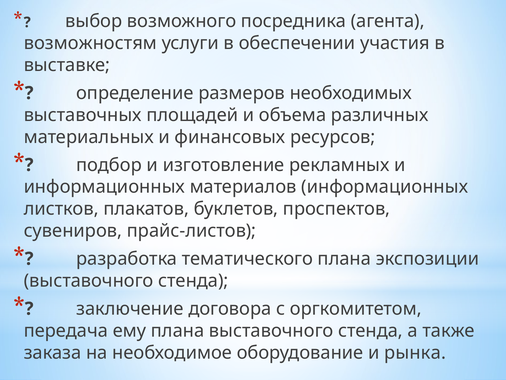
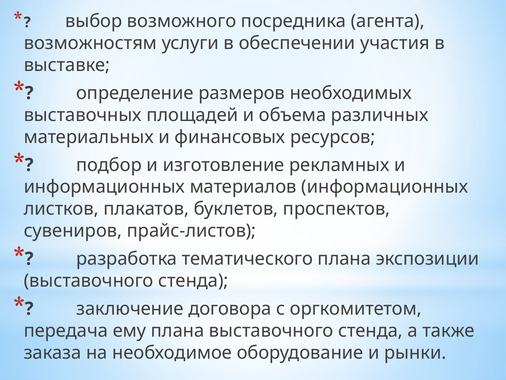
рынка: рынка -> рынки
